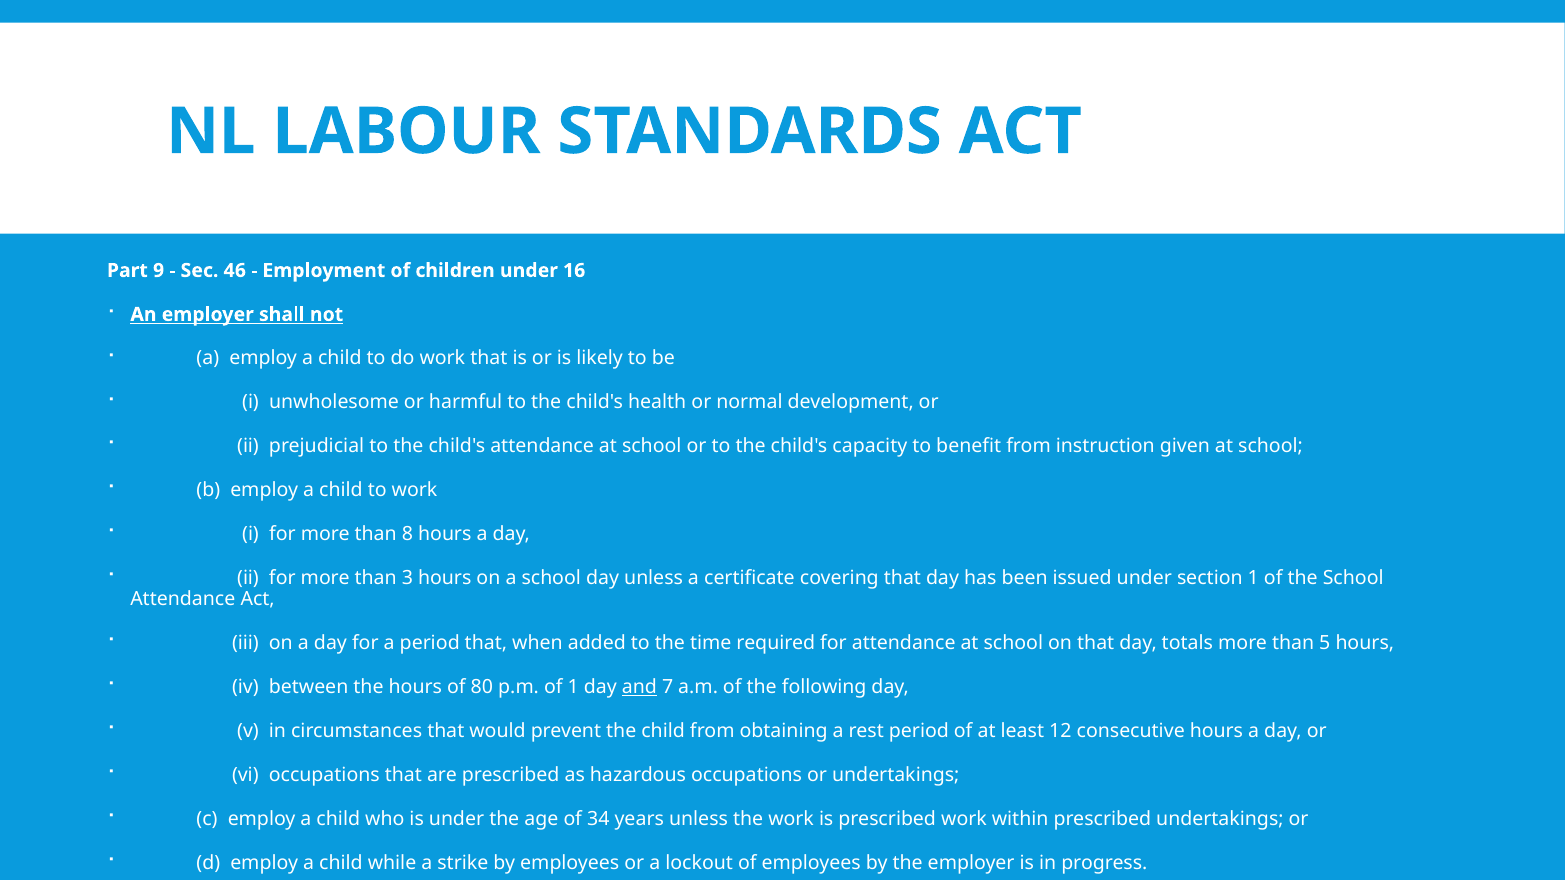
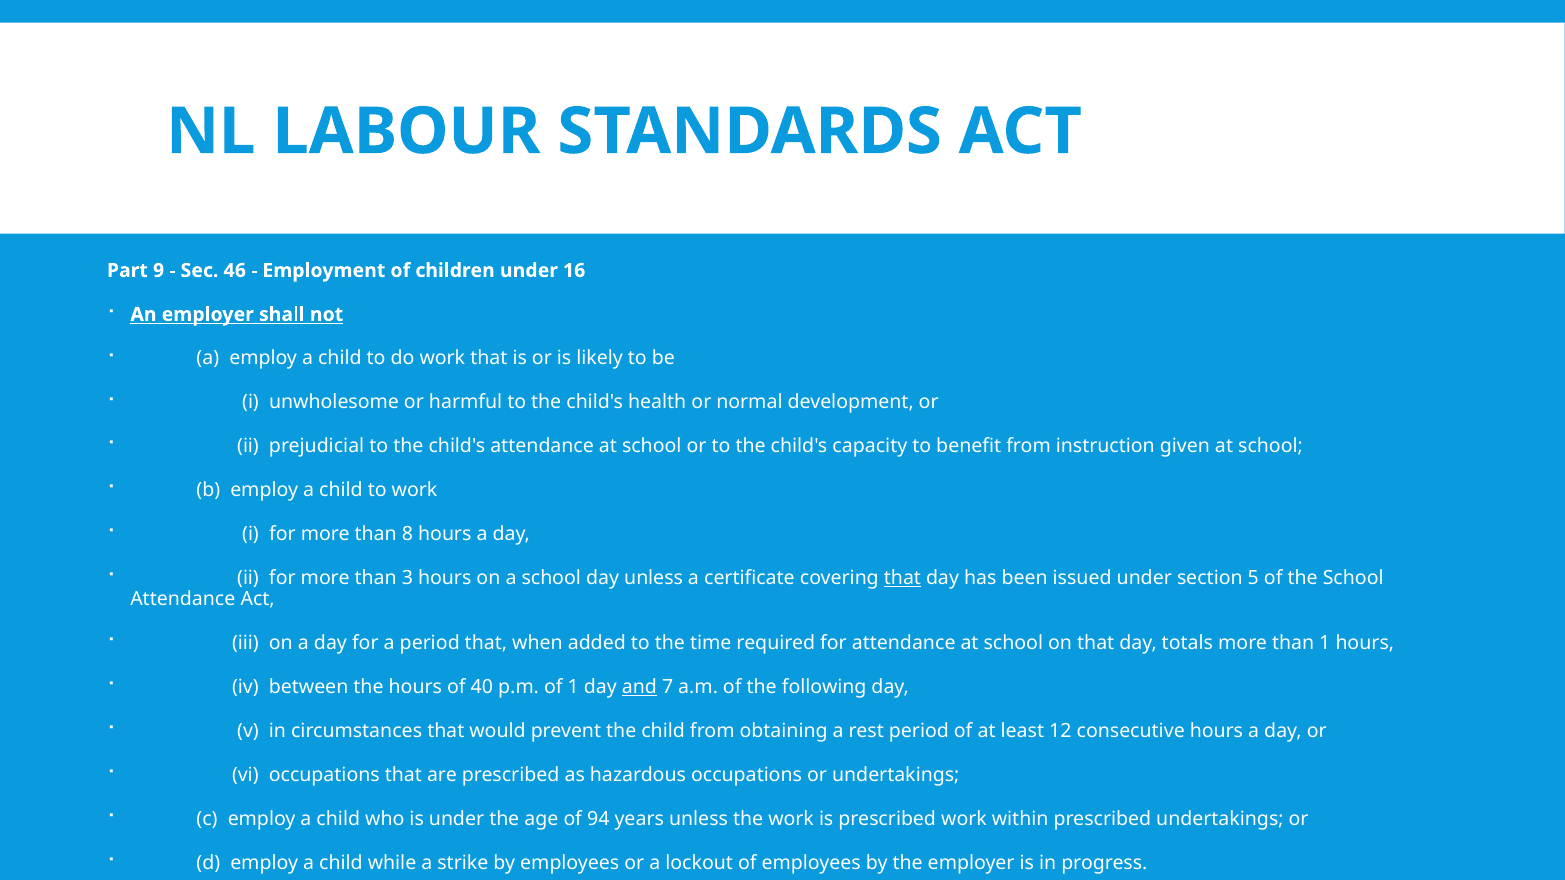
that at (902, 578) underline: none -> present
section 1: 1 -> 5
than 5: 5 -> 1
80: 80 -> 40
34: 34 -> 94
